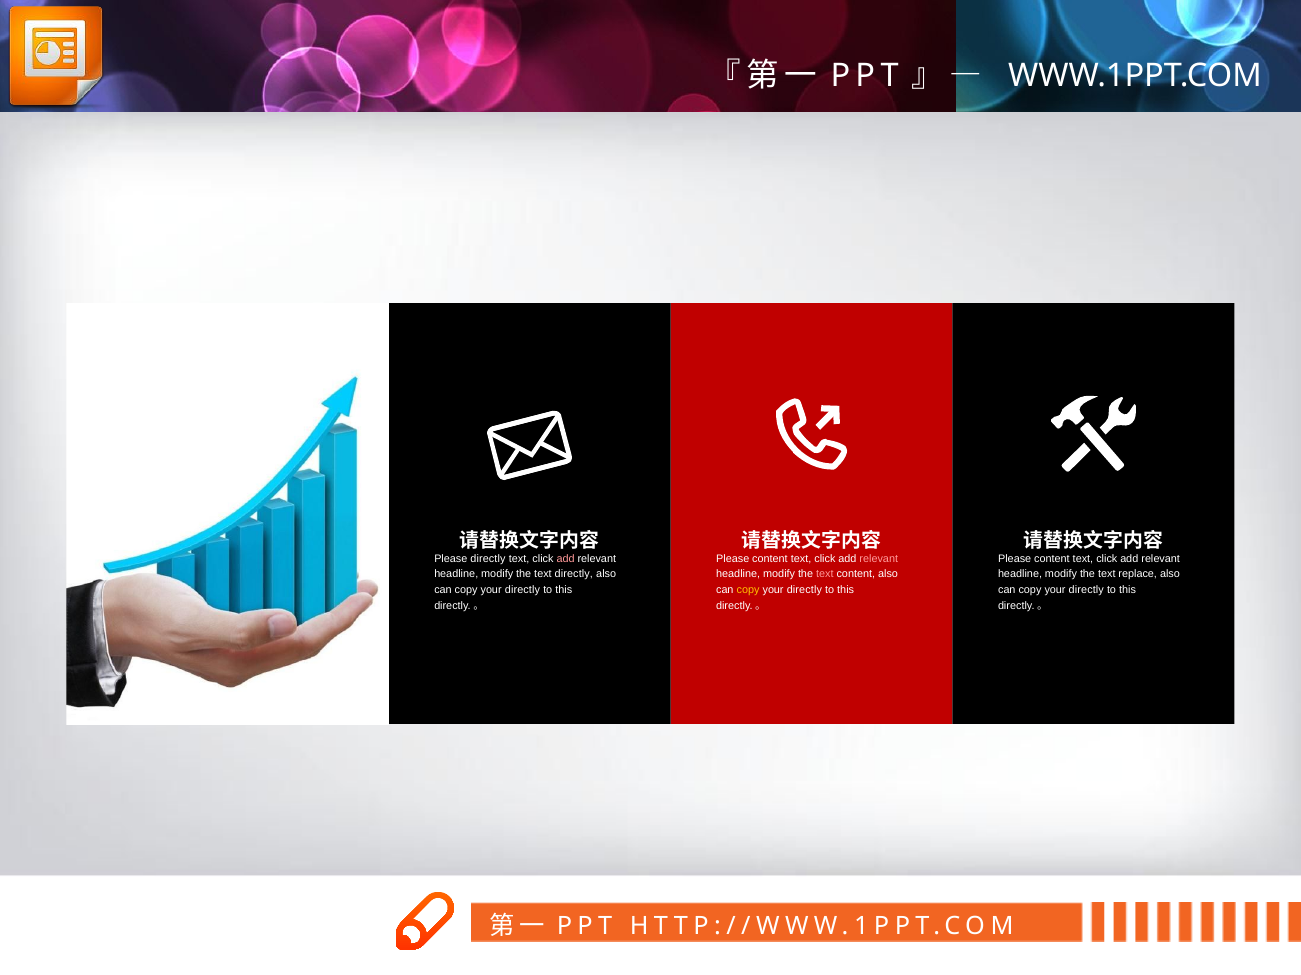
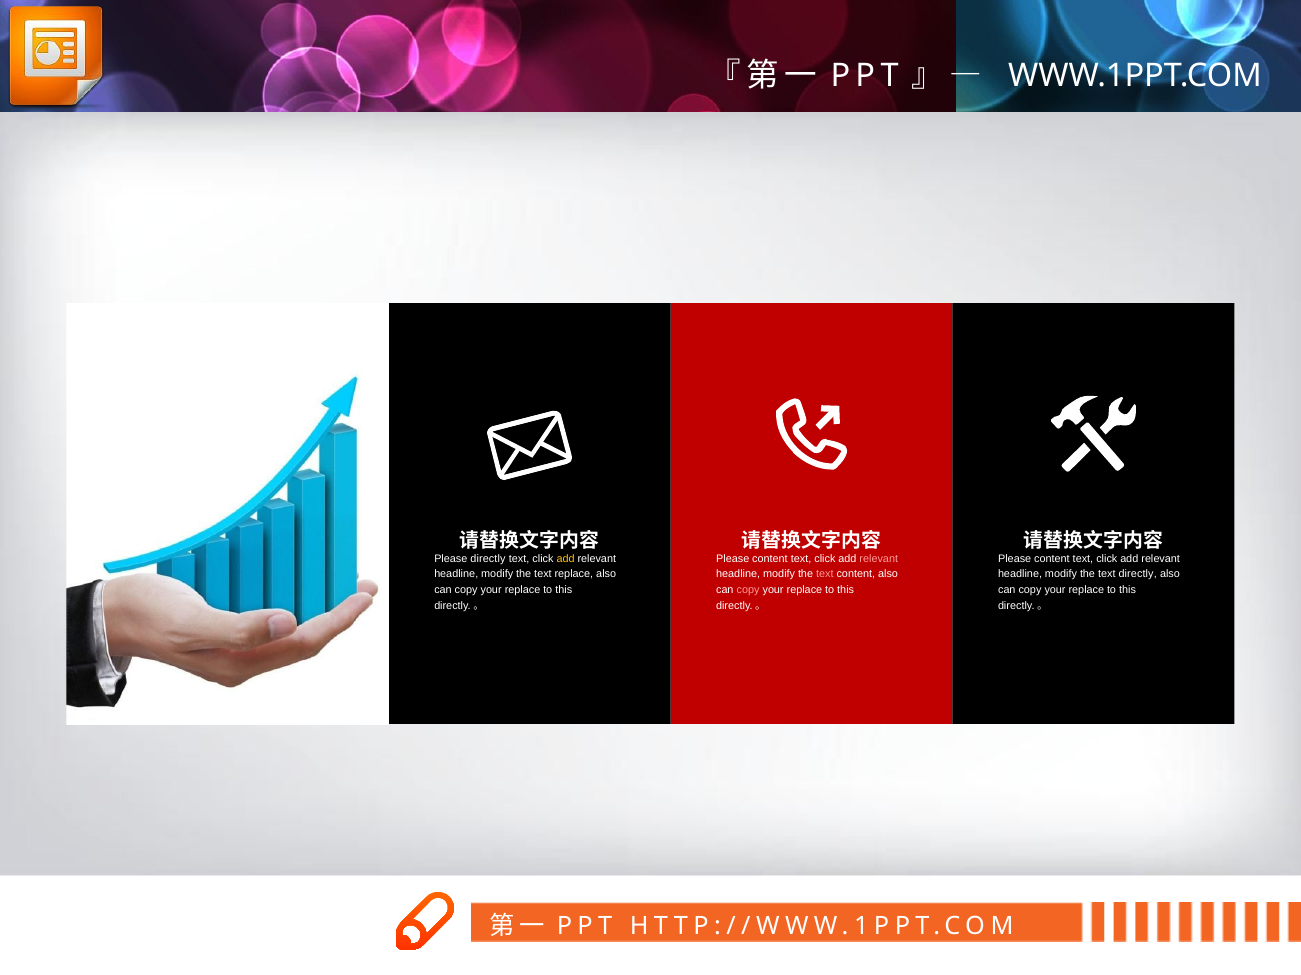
add at (566, 559) colour: pink -> yellow
text directly: directly -> replace
text replace: replace -> directly
directly at (522, 590): directly -> replace
copy at (748, 590) colour: yellow -> pink
directly at (804, 590): directly -> replace
directly at (1086, 590): directly -> replace
